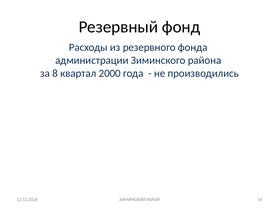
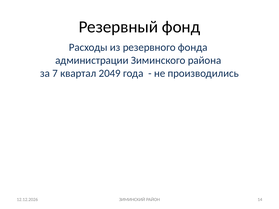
8: 8 -> 7
2000: 2000 -> 2049
